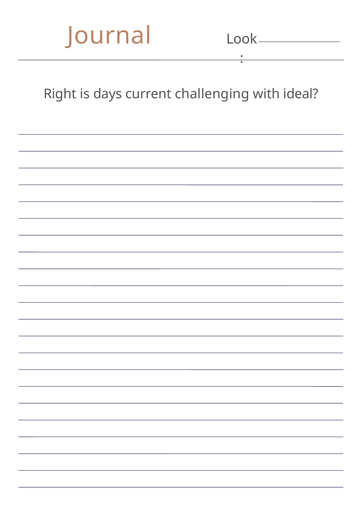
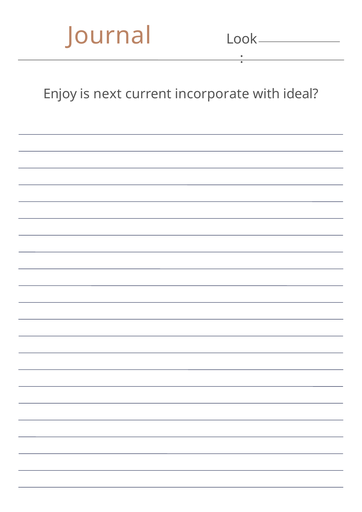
Right: Right -> Enjoy
days: days -> next
challenging: challenging -> incorporate
